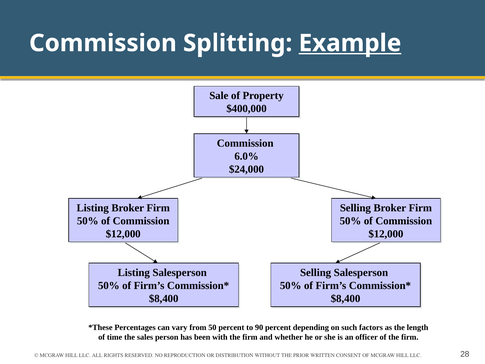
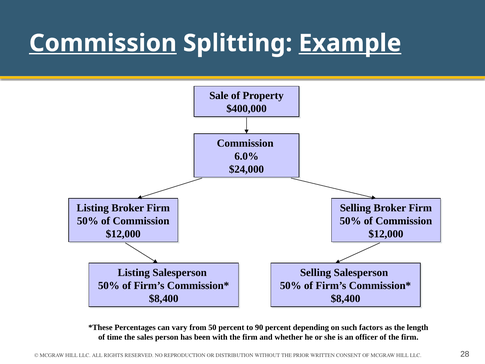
Commission at (103, 43) underline: none -> present
